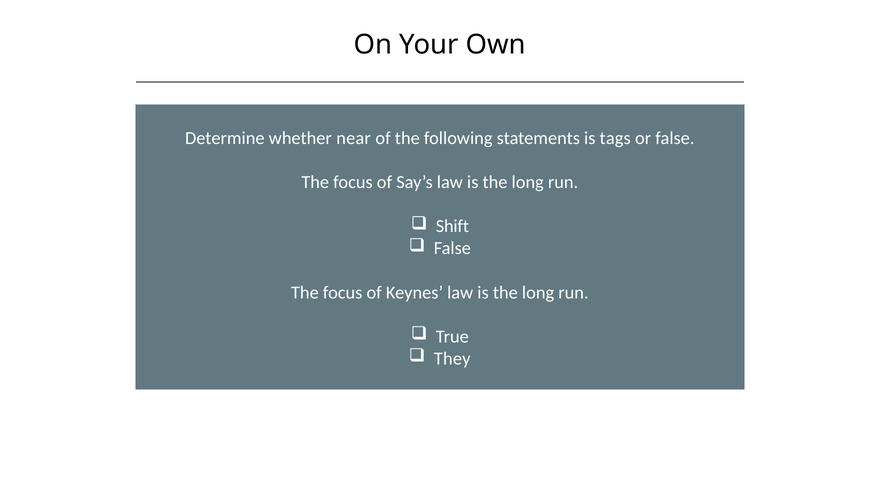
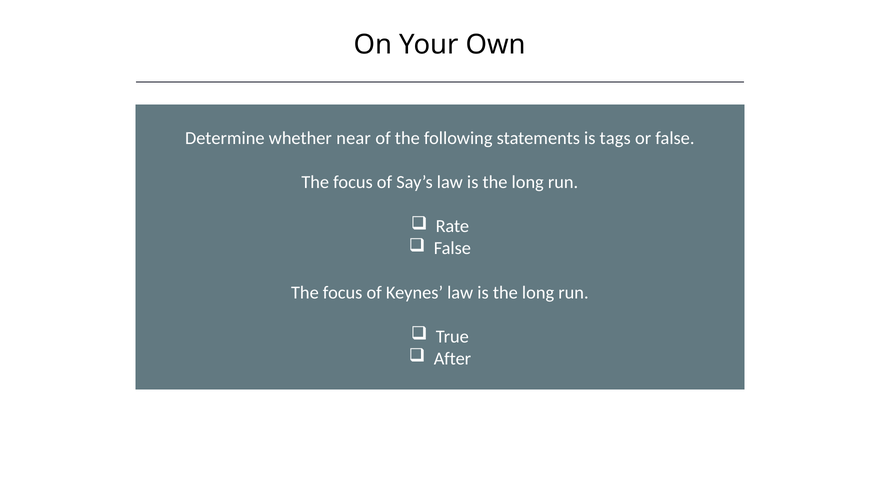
Shift: Shift -> Rate
They: They -> After
